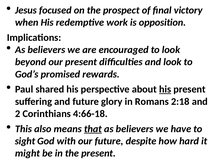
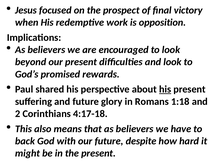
2:18: 2:18 -> 1:18
4:66-18: 4:66-18 -> 4:17-18
that underline: present -> none
sight: sight -> back
